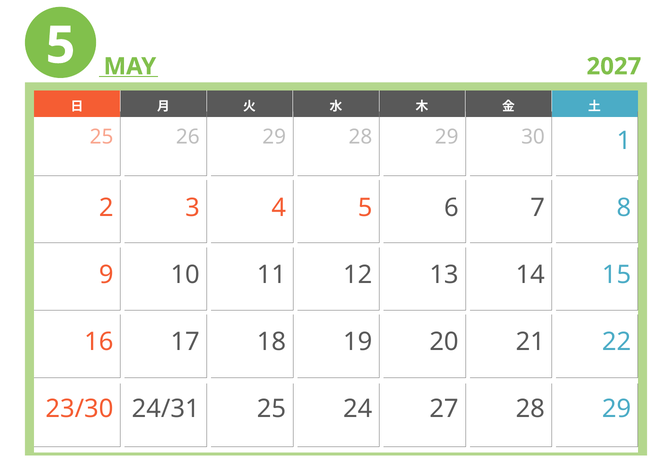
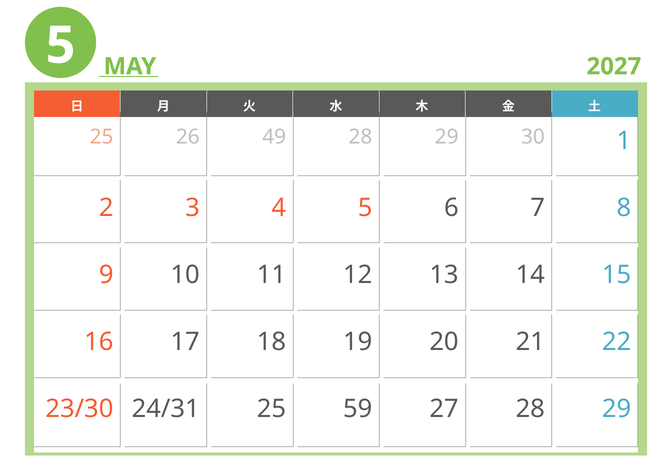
26 29: 29 -> 49
24: 24 -> 59
